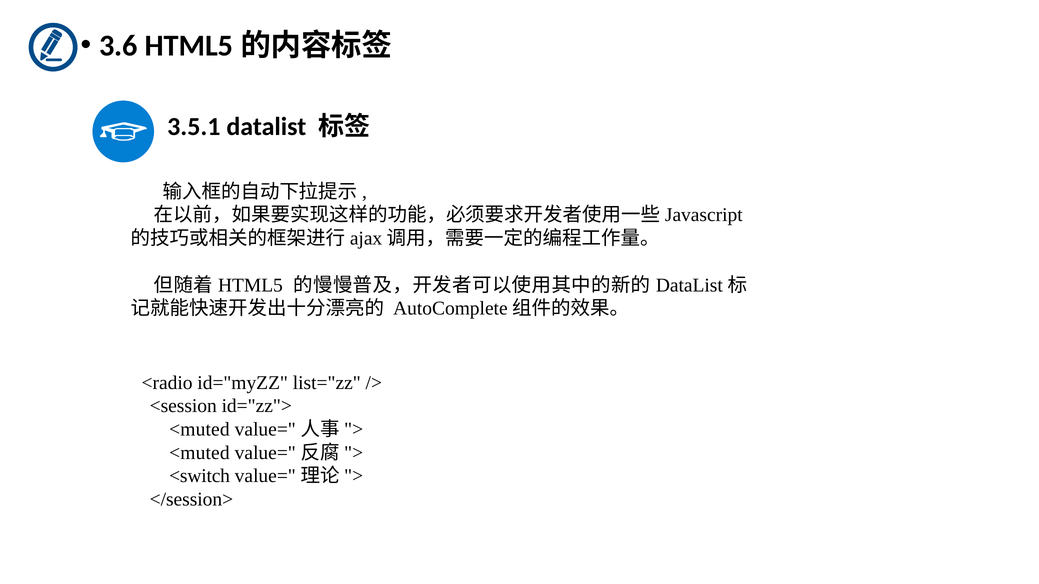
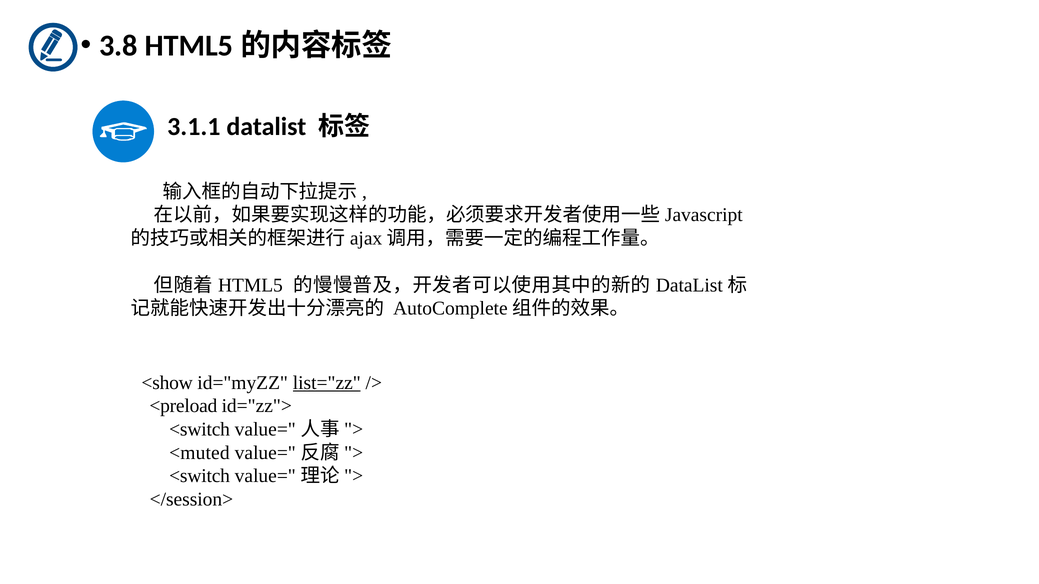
3.6: 3.6 -> 3.8
3.5.1: 3.5.1 -> 3.1.1
<radio: <radio -> <show
list="zz underline: none -> present
<session: <session -> <preload
<muted at (199, 430): <muted -> <switch
